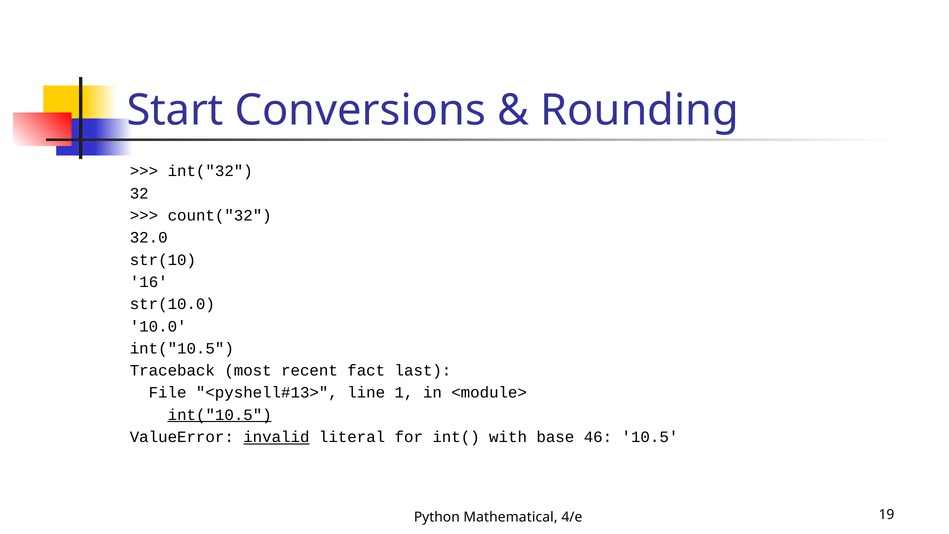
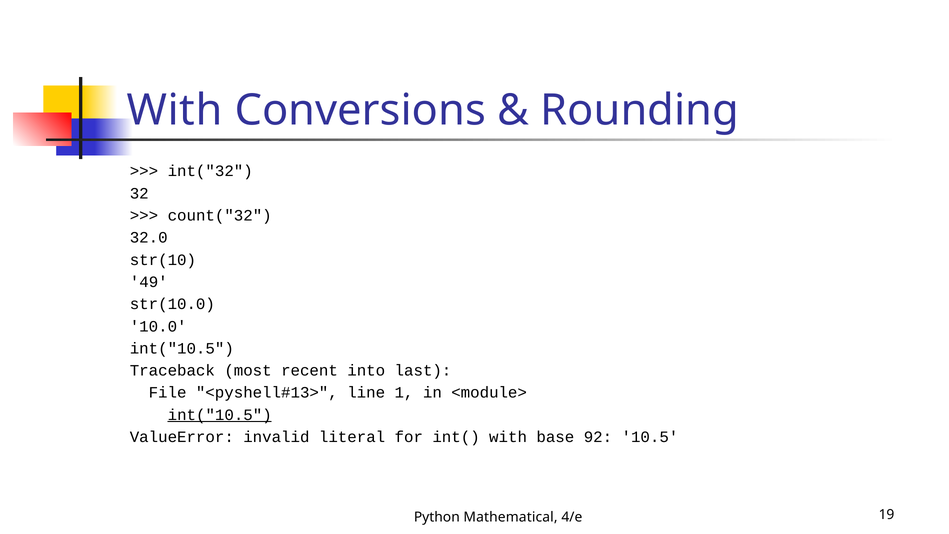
Start at (175, 110): Start -> With
16: 16 -> 49
fact: fact -> into
invalid underline: present -> none
46: 46 -> 92
